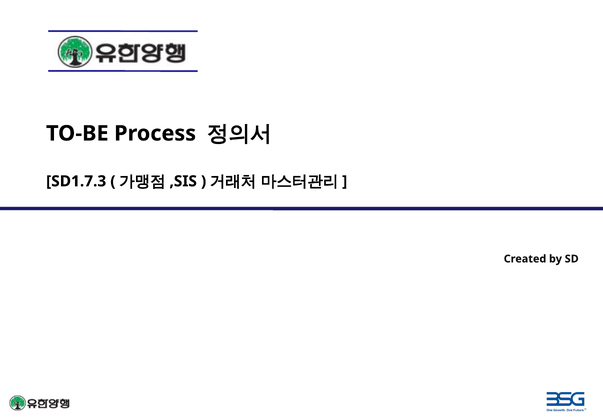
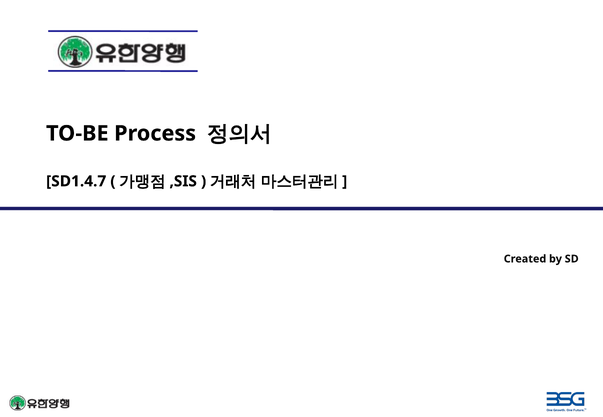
SD1.7.3: SD1.7.3 -> SD1.4.7
